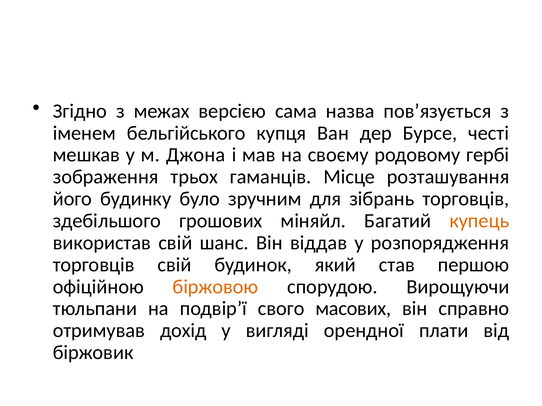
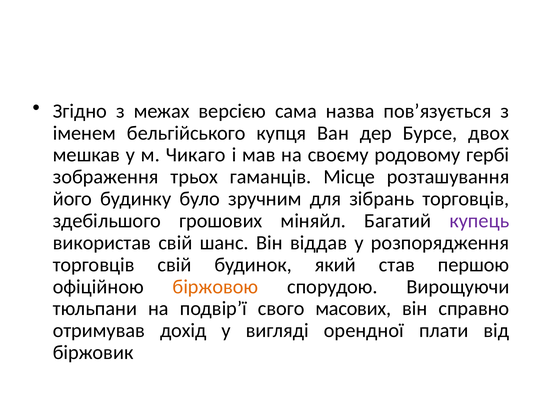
честі: честі -> двох
Джона: Джона -> Чикаго
купець colour: orange -> purple
